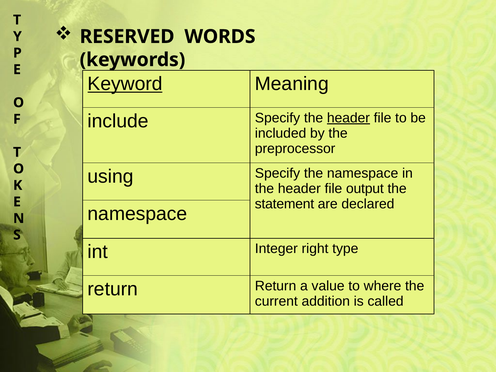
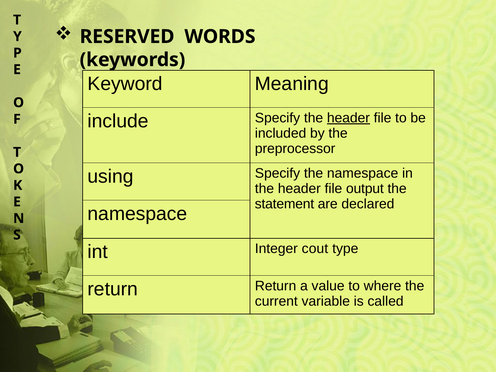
Keyword underline: present -> none
right: right -> cout
addition: addition -> variable
